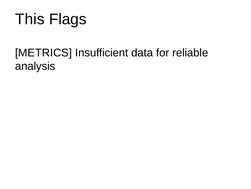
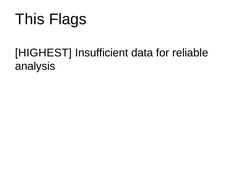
METRICS: METRICS -> HIGHEST
